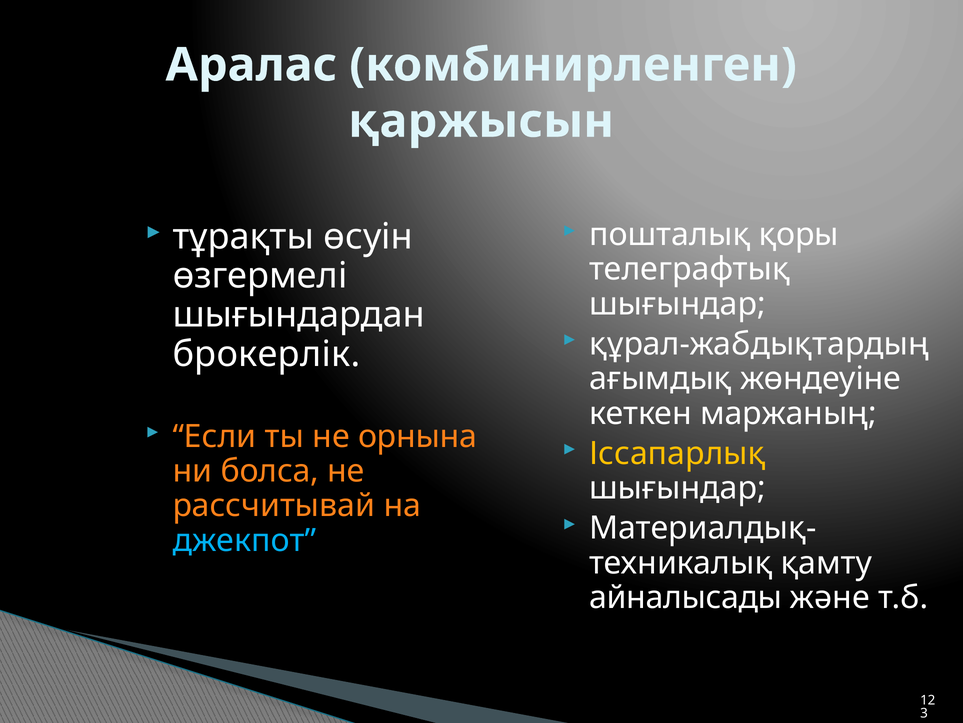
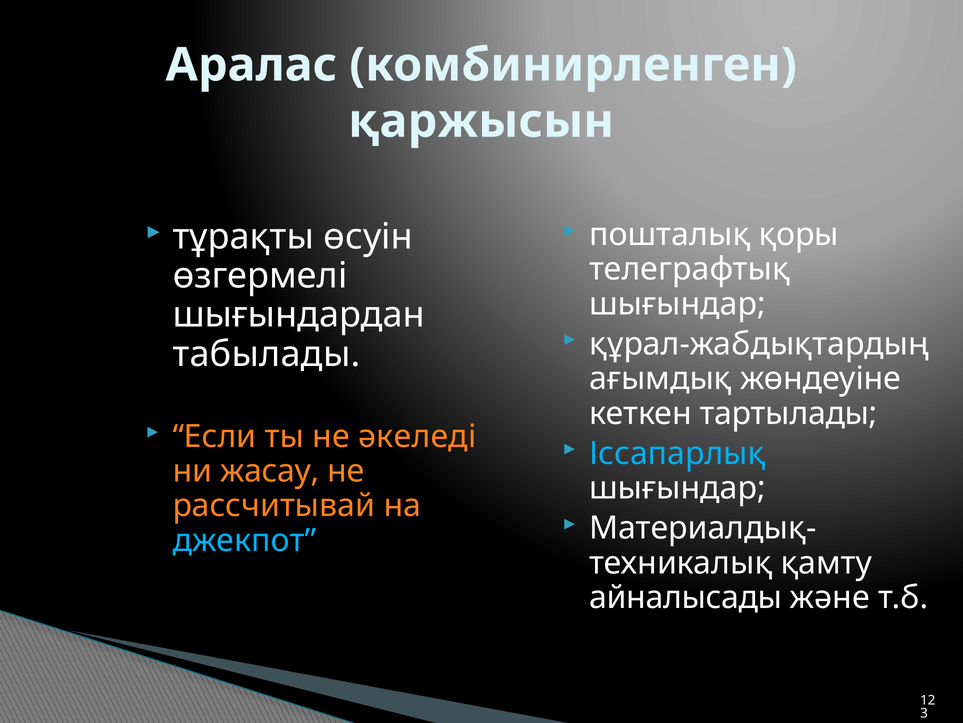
брокерлік: брокерлік -> табылады
маржаның: маржаның -> тартылады
орнына: орнына -> әкеледі
Іссапарлық colour: yellow -> light blue
болса: болса -> жасау
